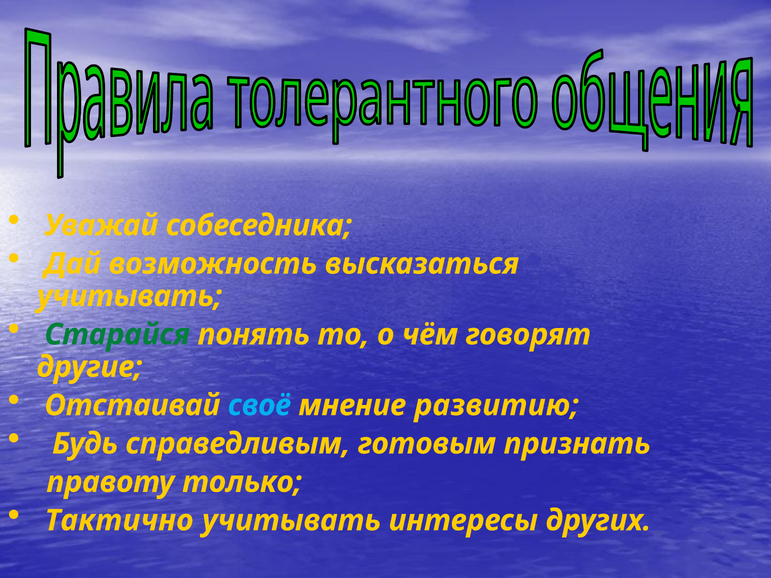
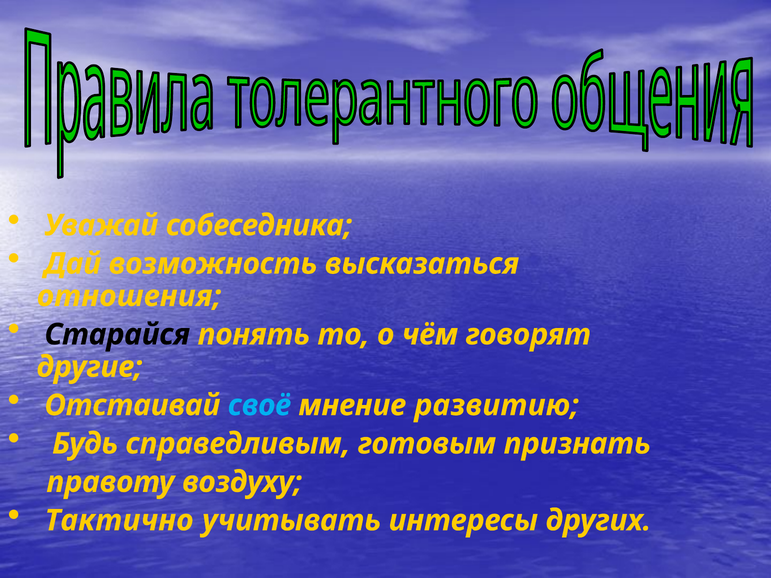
учитывать at (129, 296): учитывать -> отношения
Старайся colour: green -> black
только: только -> воздуху
